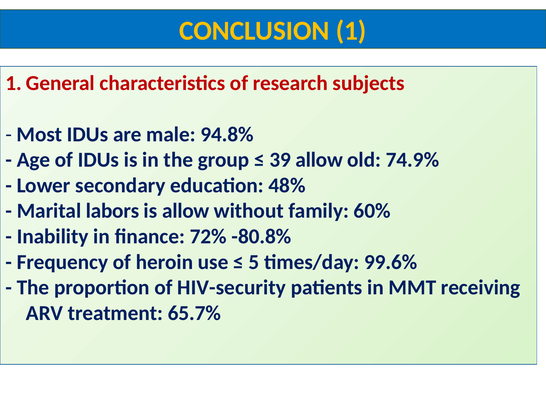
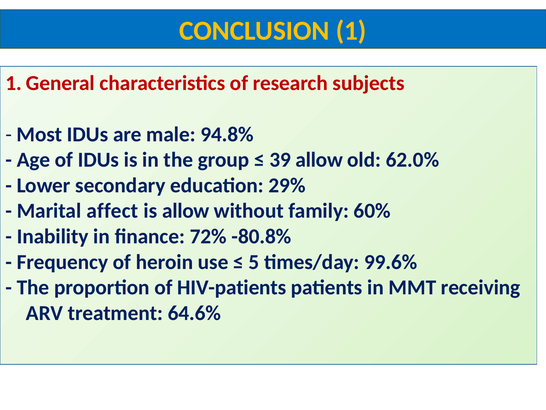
74.9%: 74.9% -> 62.0%
48%: 48% -> 29%
labors: labors -> affect
HIV-security: HIV-security -> HIV-patients
65.7%: 65.7% -> 64.6%
